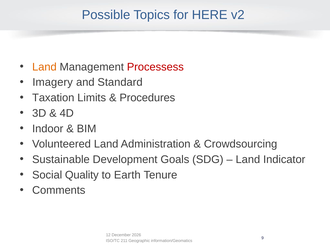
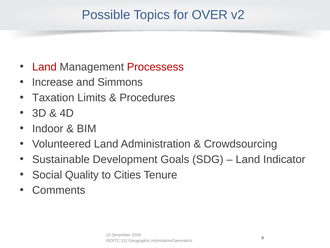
HERE: HERE -> OVER
Land at (44, 67) colour: orange -> red
Imagery: Imagery -> Increase
Standard: Standard -> Simmons
Earth: Earth -> Cities
